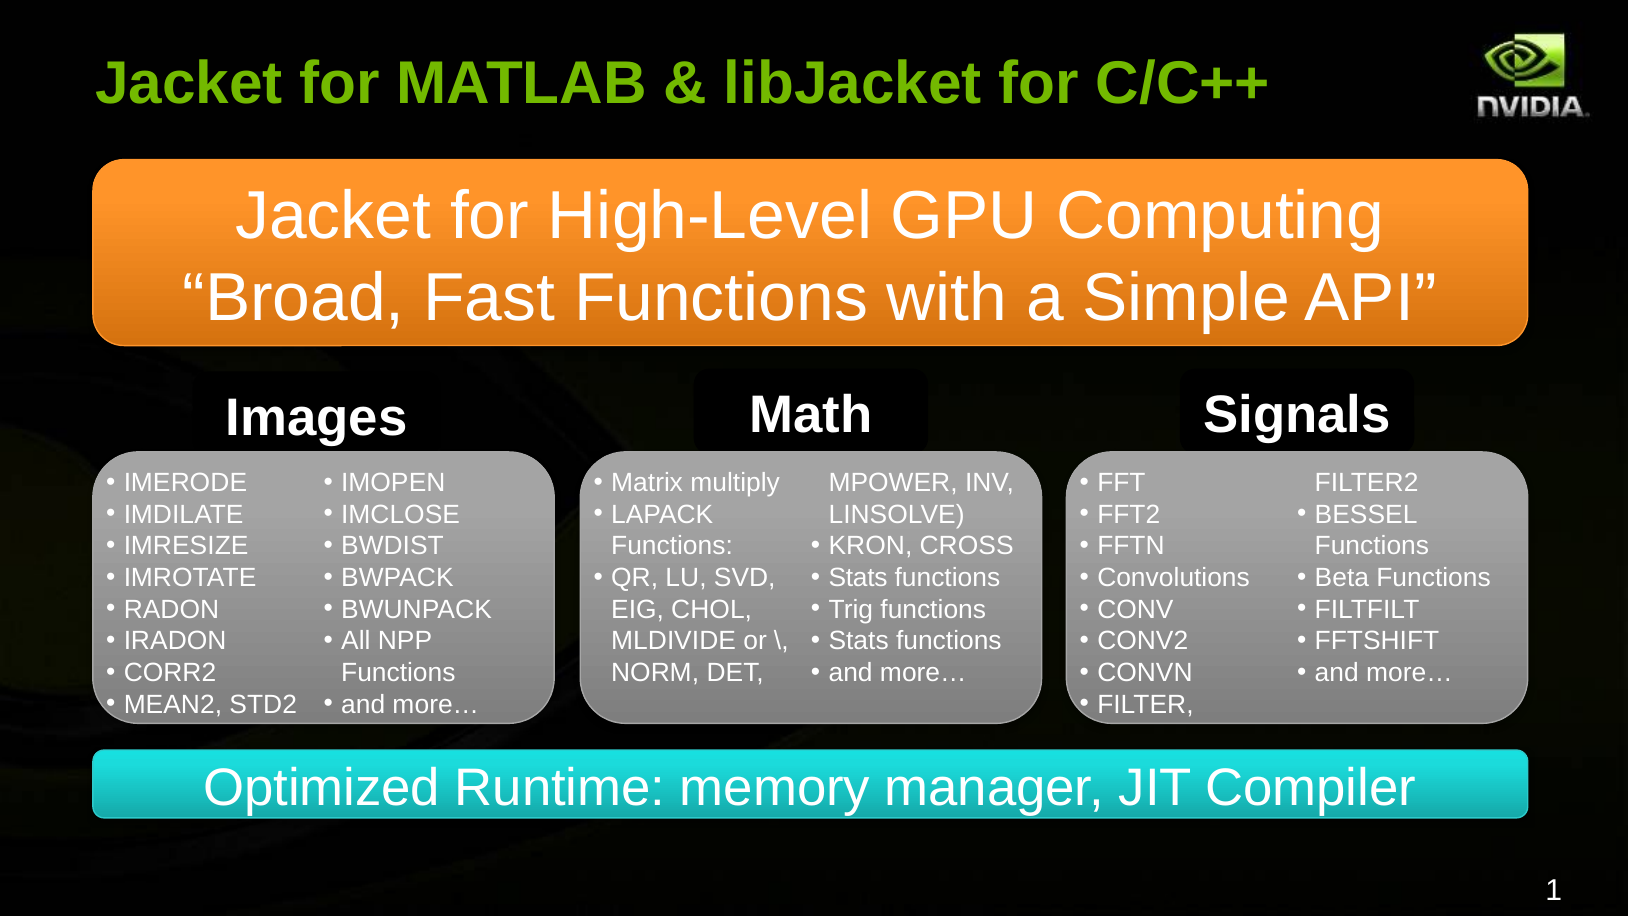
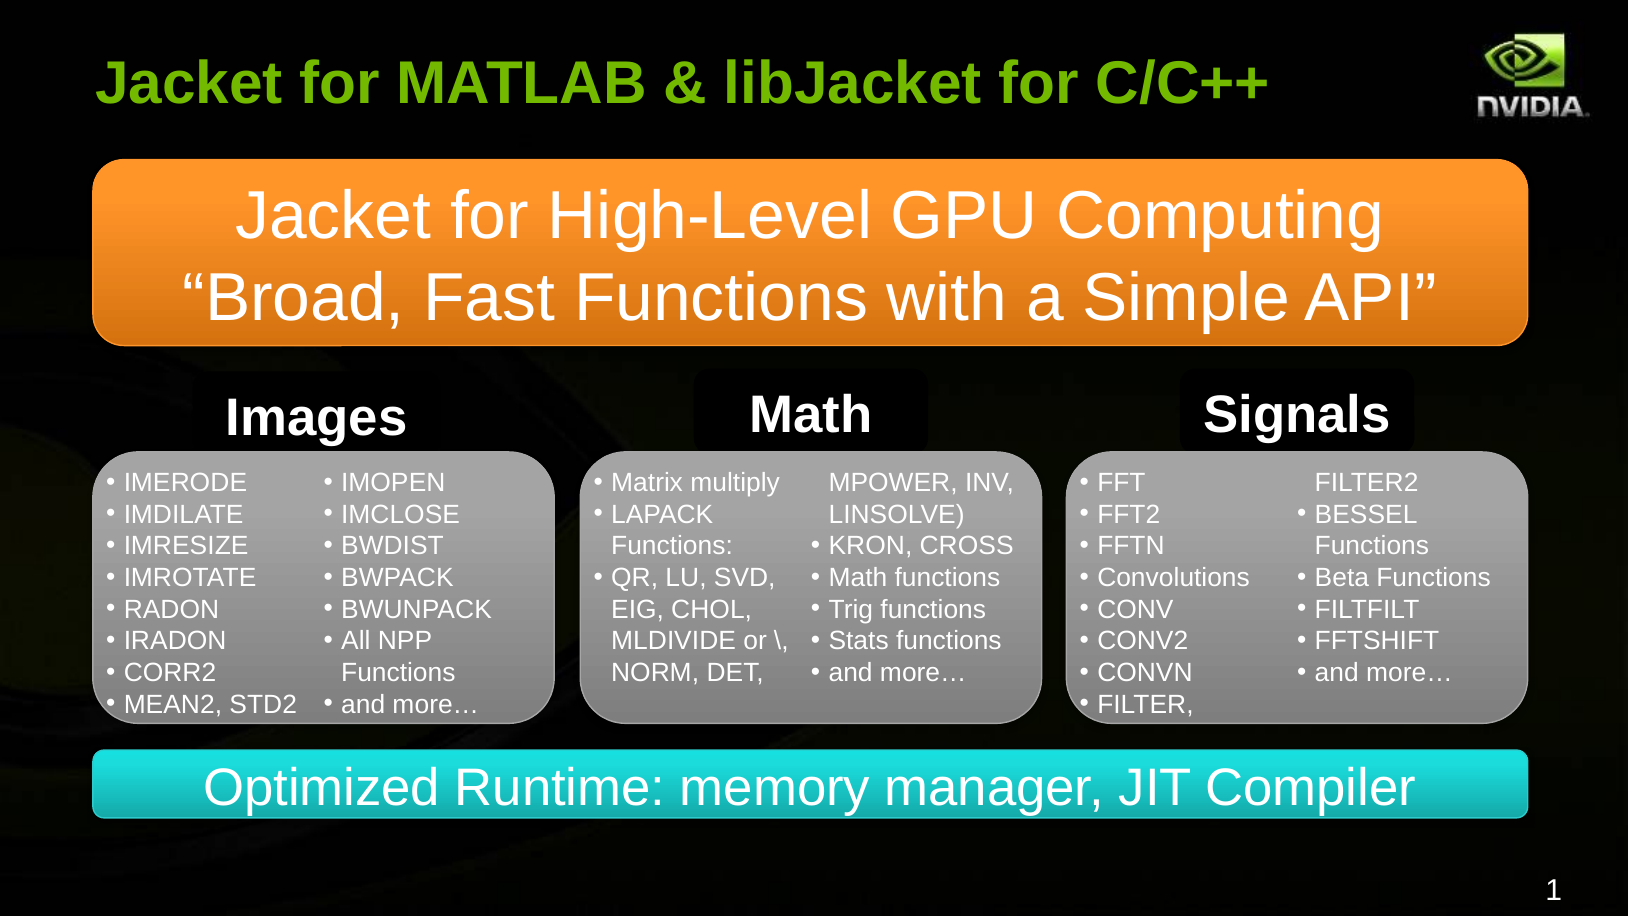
Stats at (858, 578): Stats -> Math
